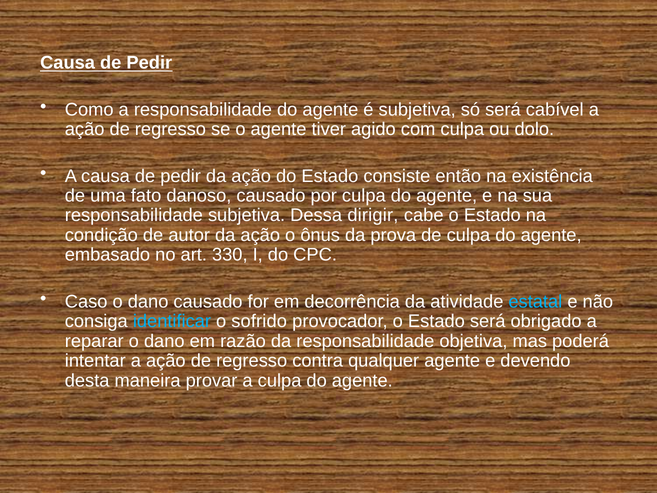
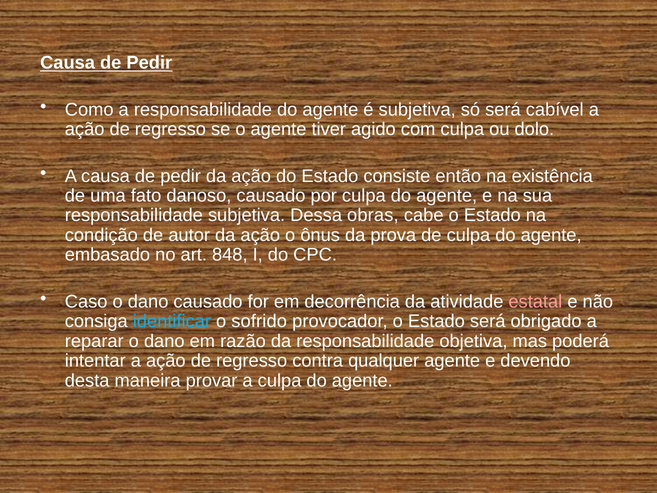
dirigir: dirigir -> obras
330: 330 -> 848
estatal colour: light blue -> pink
